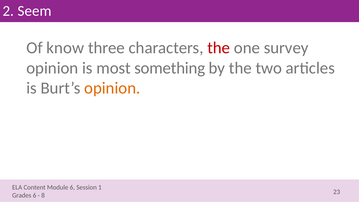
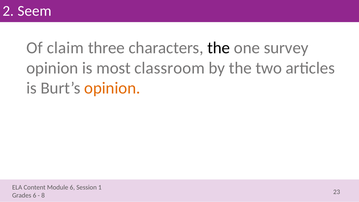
know: know -> claim
the at (219, 48) colour: red -> black
something: something -> classroom
